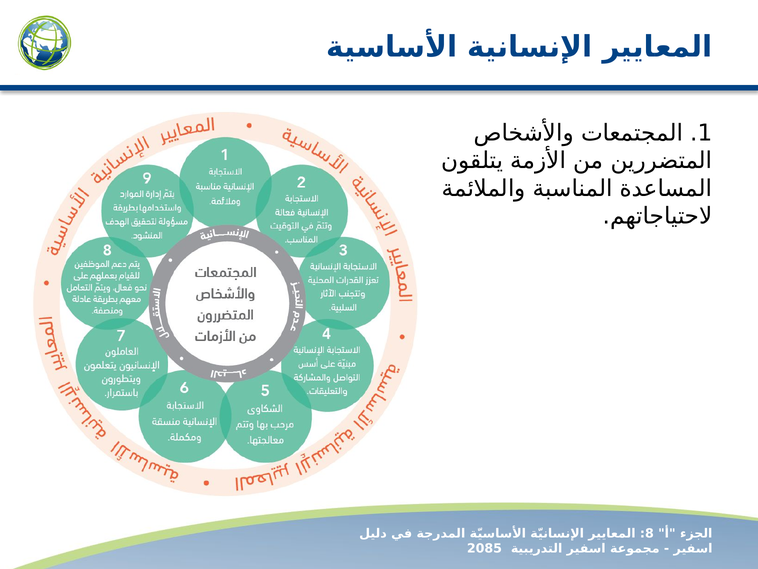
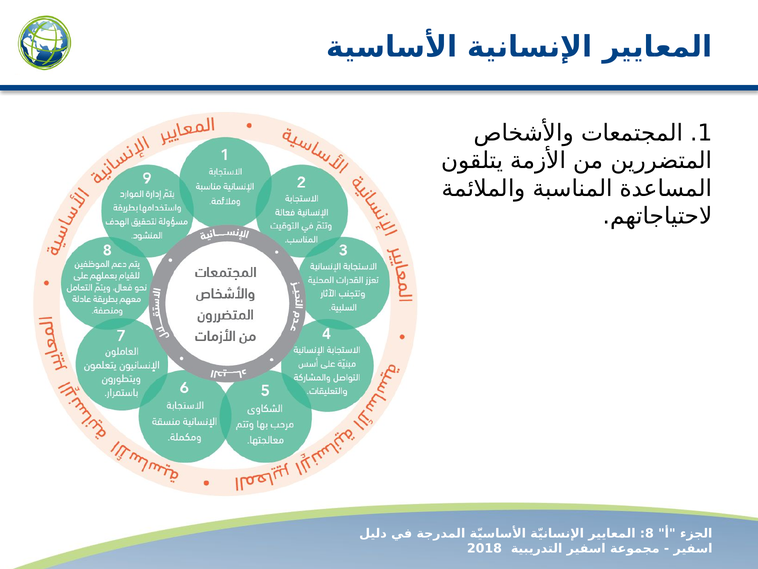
2085: 2085 -> 2018
